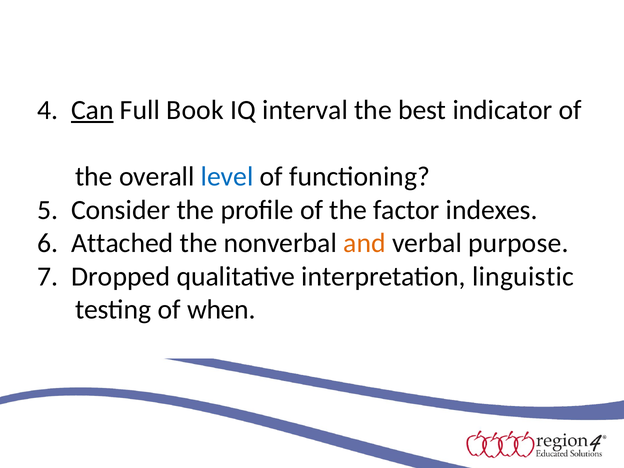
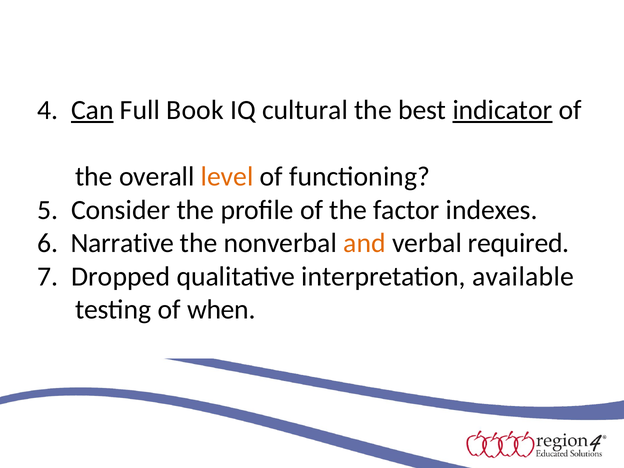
interval: interval -> cultural
indicator underline: none -> present
level colour: blue -> orange
Attached: Attached -> Narrative
purpose: purpose -> required
linguistic: linguistic -> available
